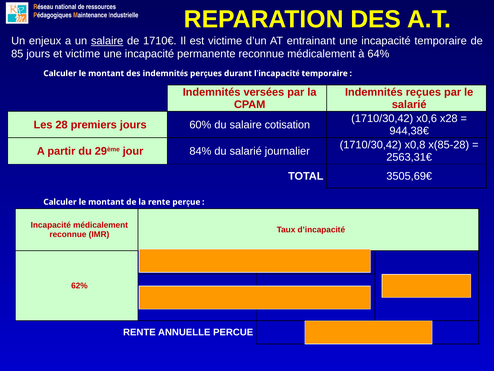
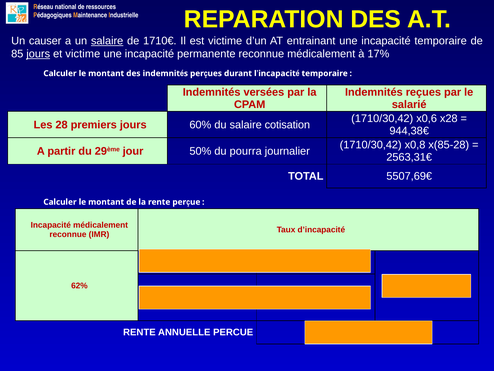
enjeux: enjeux -> causer
jours at (38, 54) underline: none -> present
64%: 64% -> 17%
jour 84%: 84% -> 50%
du salarié: salarié -> pourra
3505,69€: 3505,69€ -> 5507,69€
